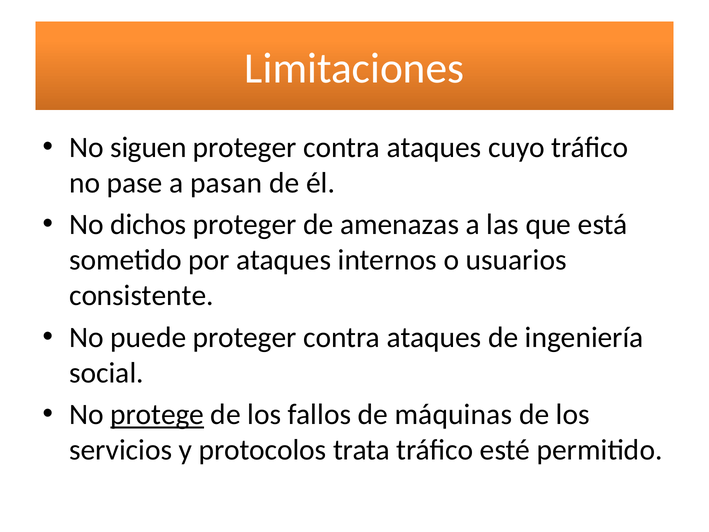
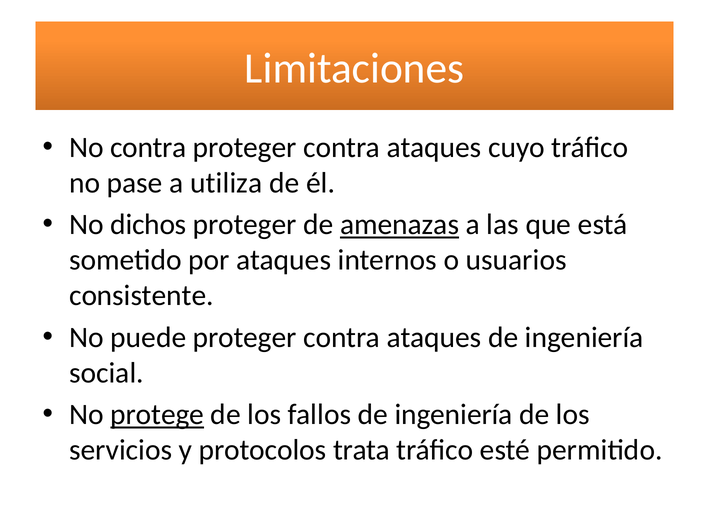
No siguen: siguen -> contra
pasan: pasan -> utiliza
amenazas underline: none -> present
fallos de máquinas: máquinas -> ingeniería
